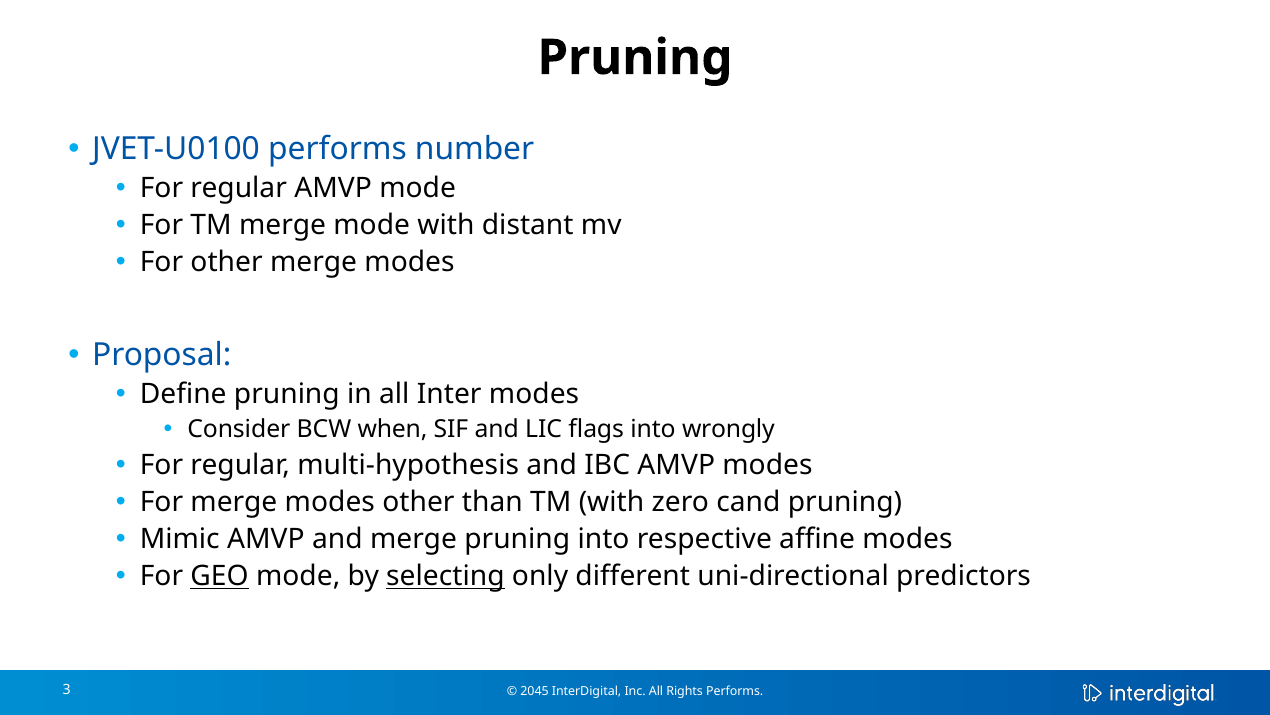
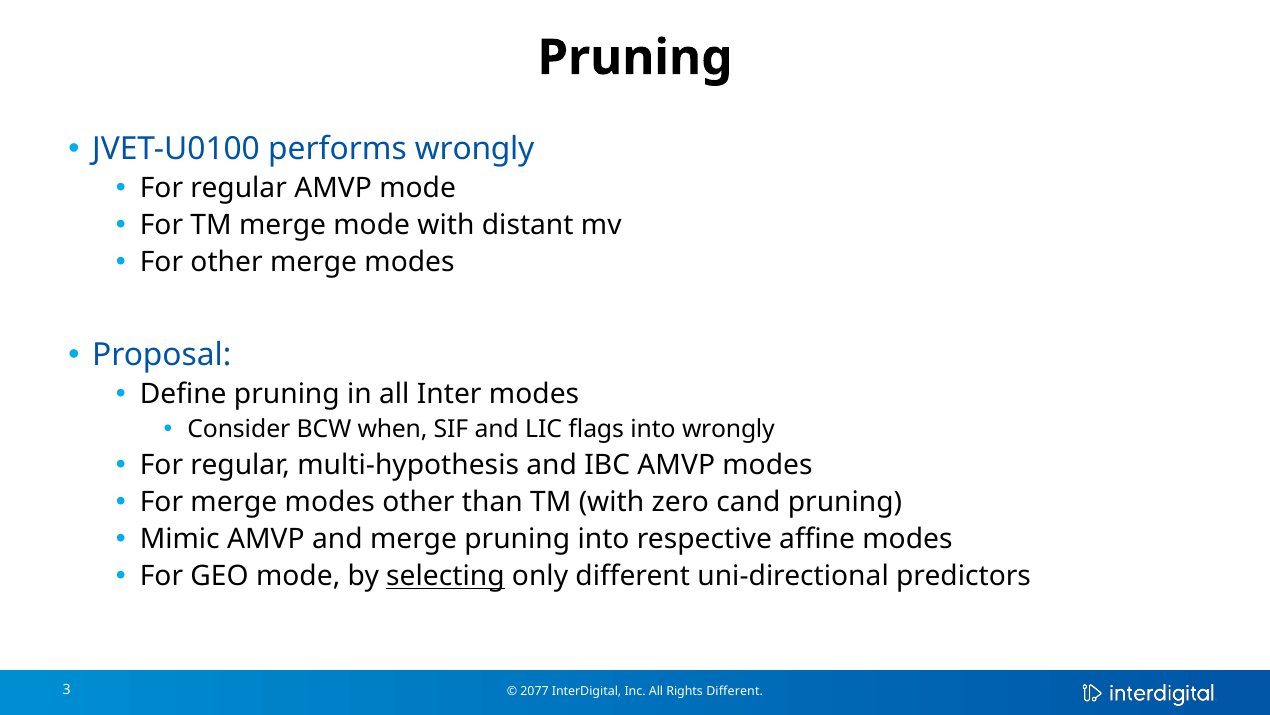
performs number: number -> wrongly
GEO underline: present -> none
2045: 2045 -> 2077
Rights Performs: Performs -> Different
